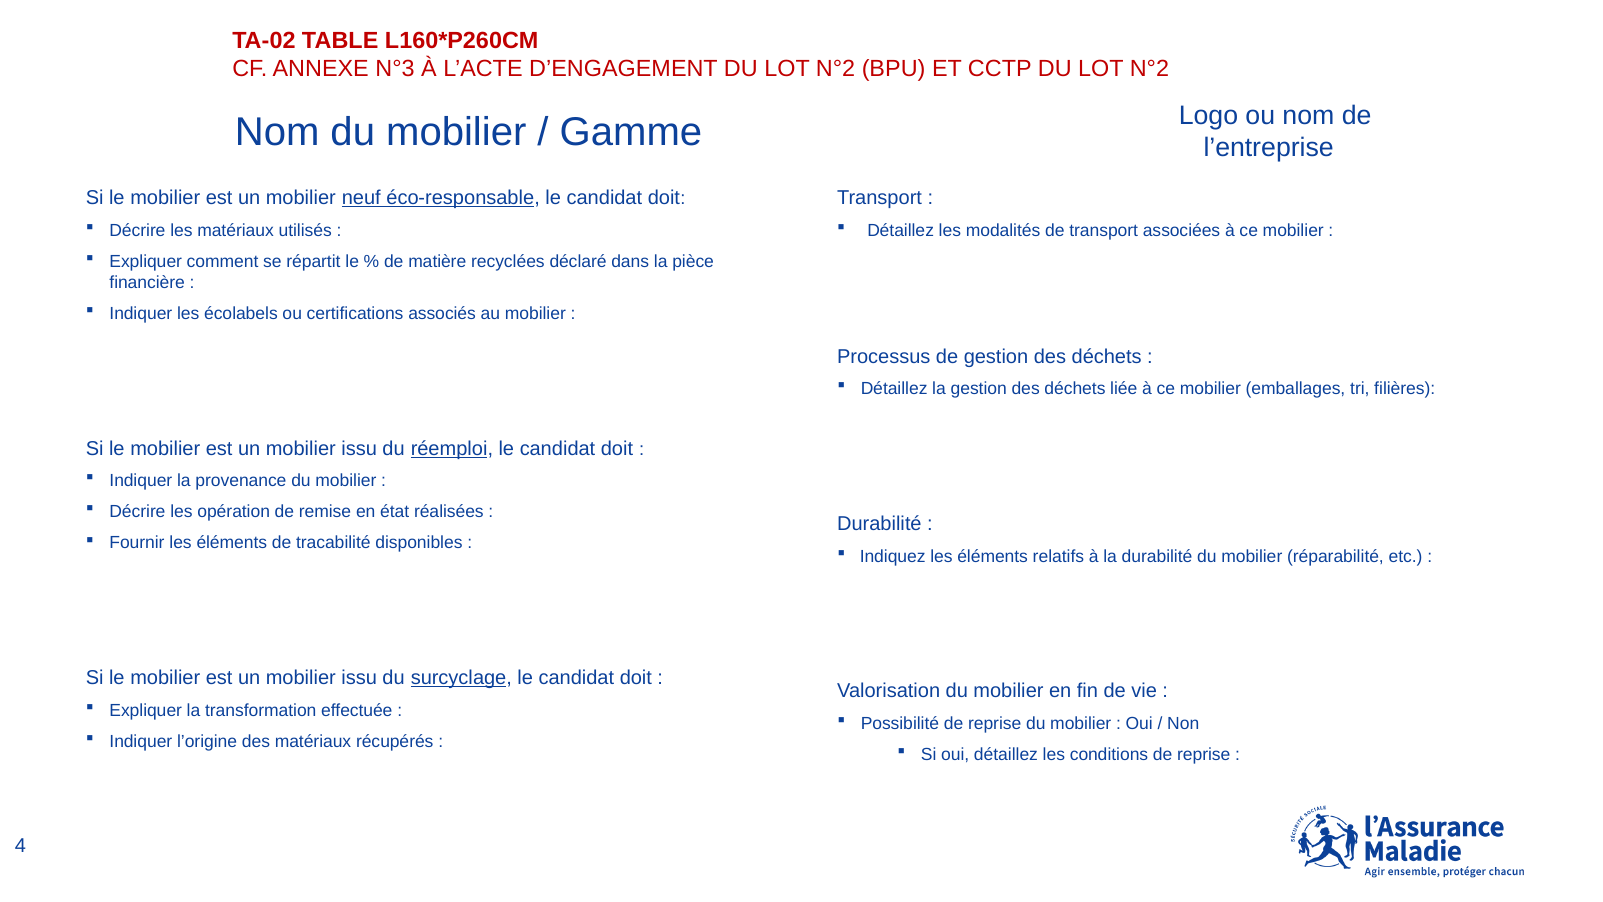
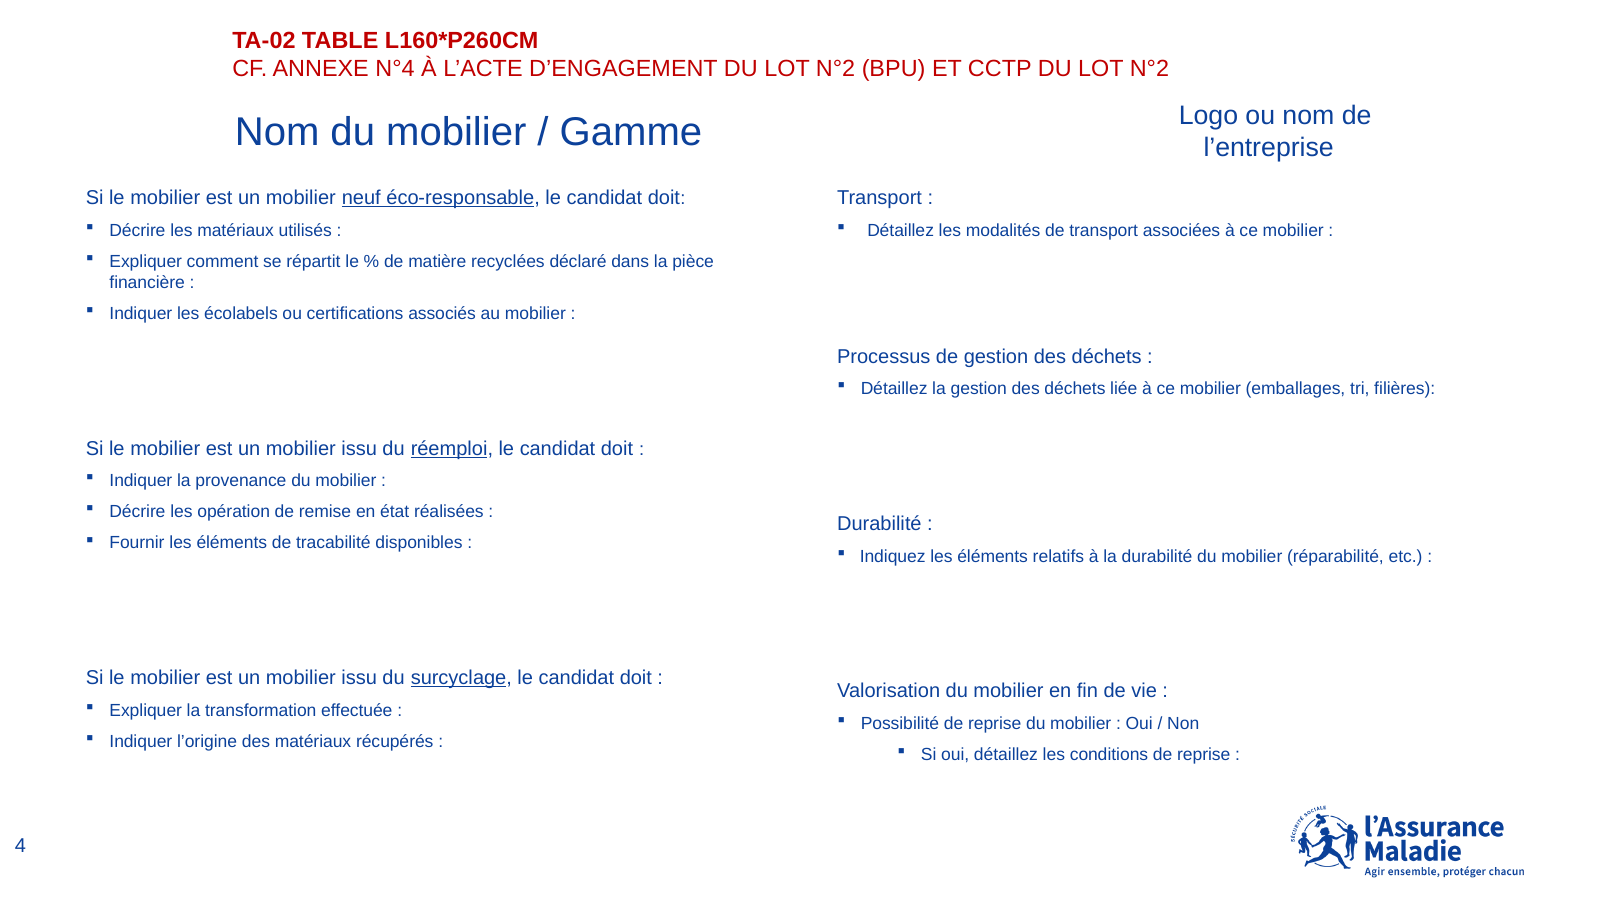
N°3: N°3 -> N°4
